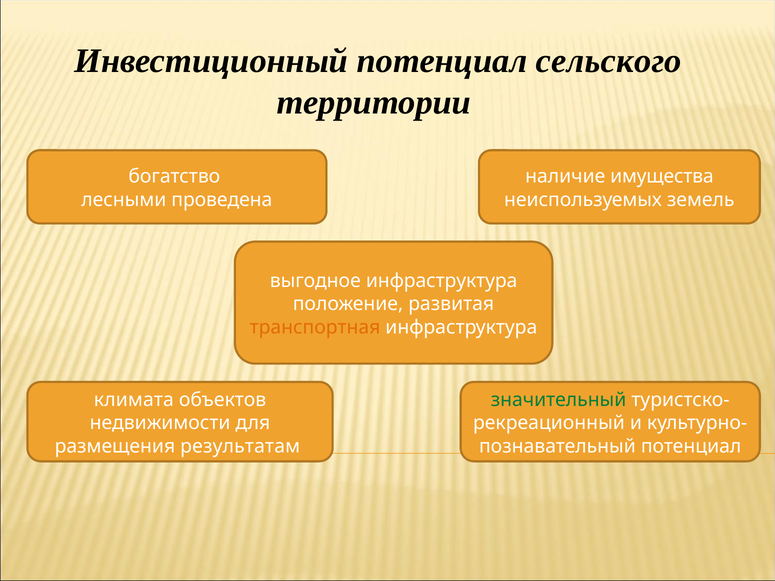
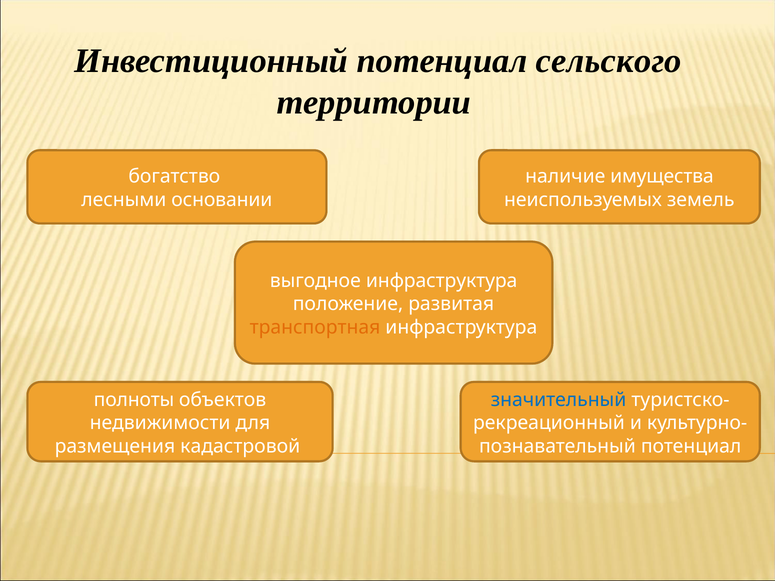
проведена: проведена -> основании
климата: климата -> полноты
значительный colour: green -> blue
результатам: результатам -> кадастровой
